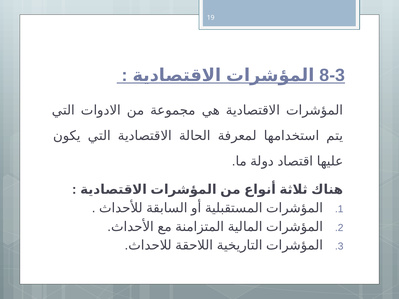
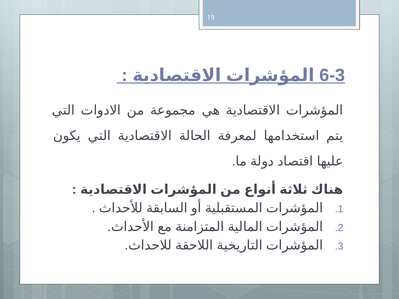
8-3: 8-3 -> 6-3
